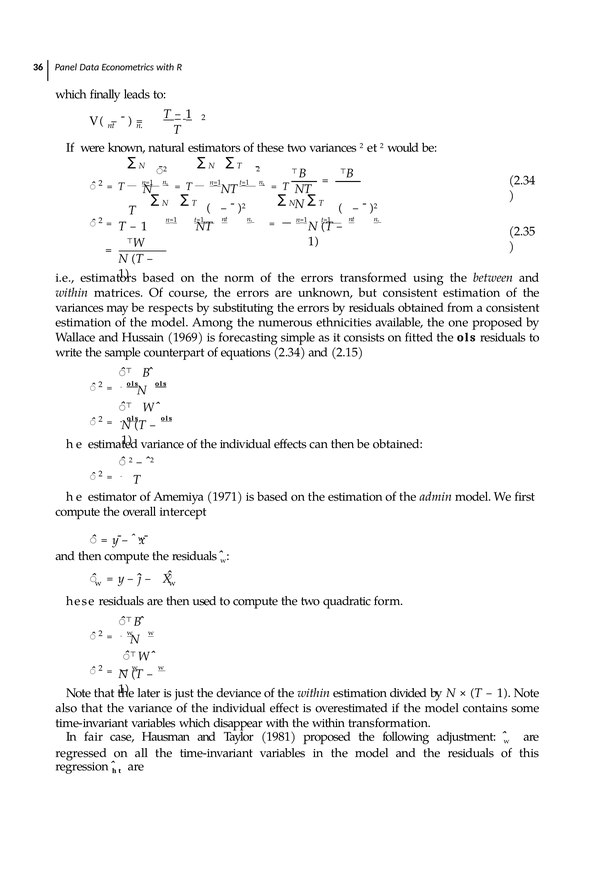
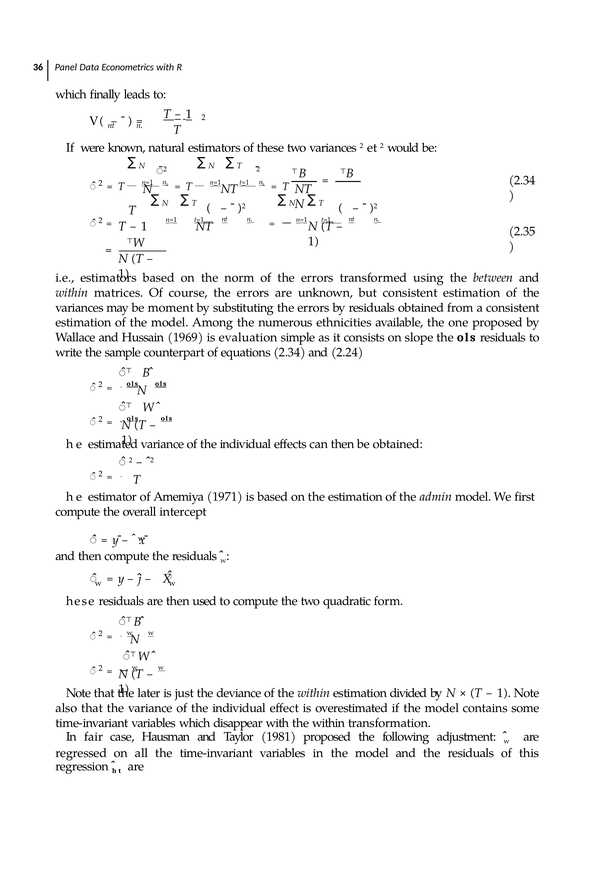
respects: respects -> moment
forecasting: forecasting -> evaluation
ﬁtted: ﬁtted -> slope
2.15: 2.15 -> 2.24
